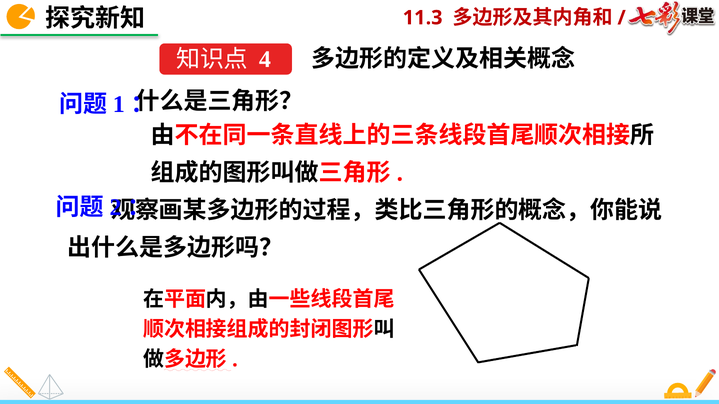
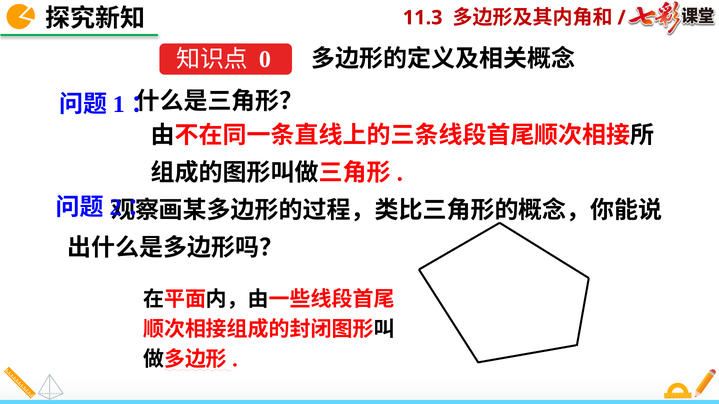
4: 4 -> 0
